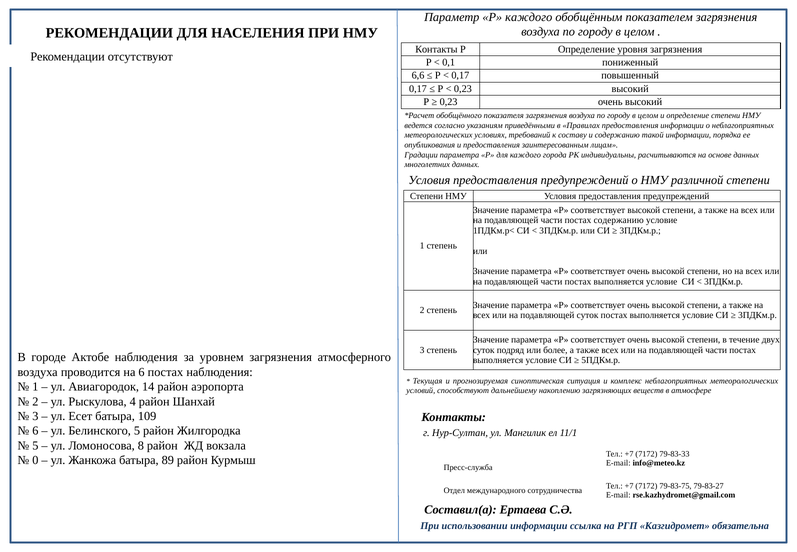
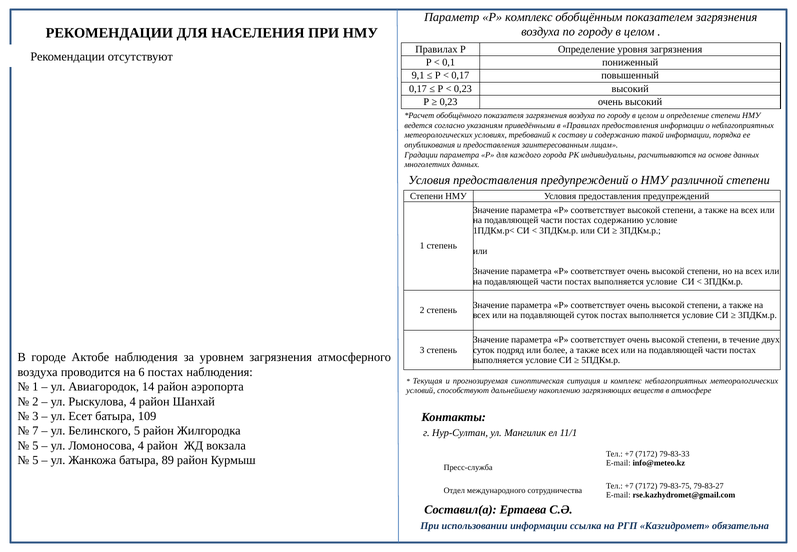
Р каждого: каждого -> комплекс
Контакты at (436, 49): Контакты -> Правилах
6,6: 6,6 -> 9,1
6 at (35, 431): 6 -> 7
Ломоносова 8: 8 -> 4
0 at (35, 460): 0 -> 5
